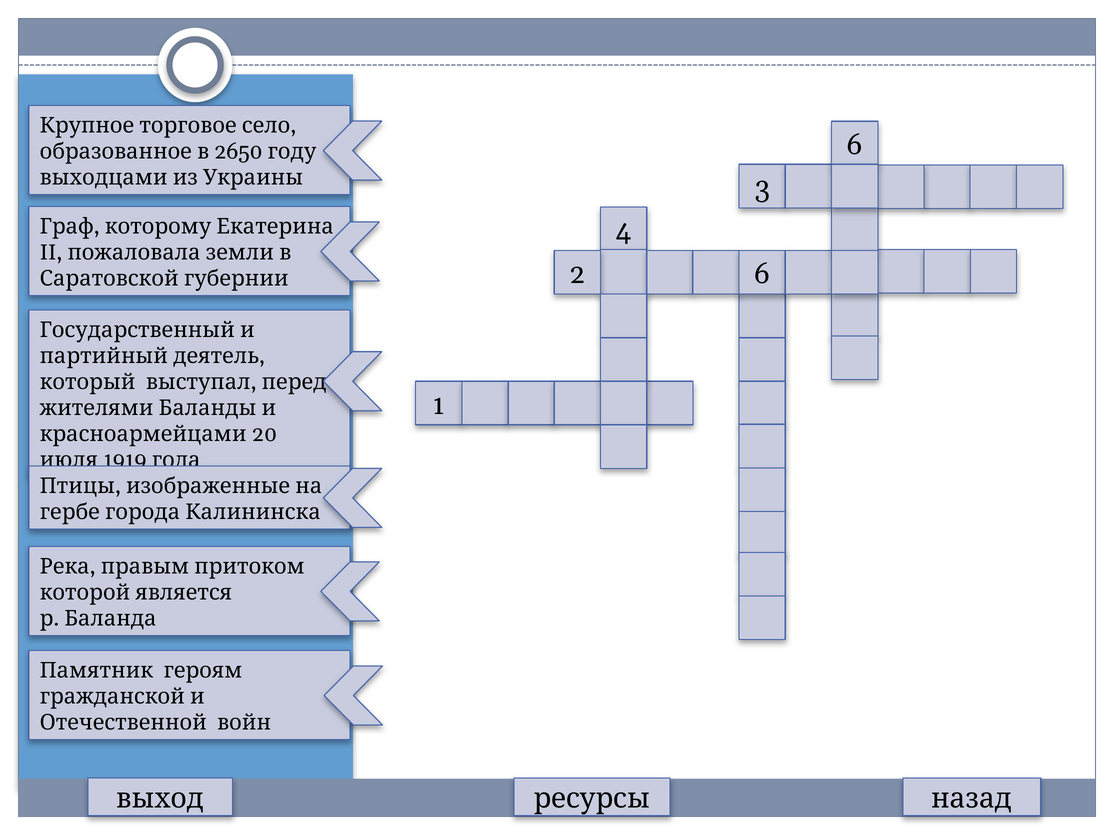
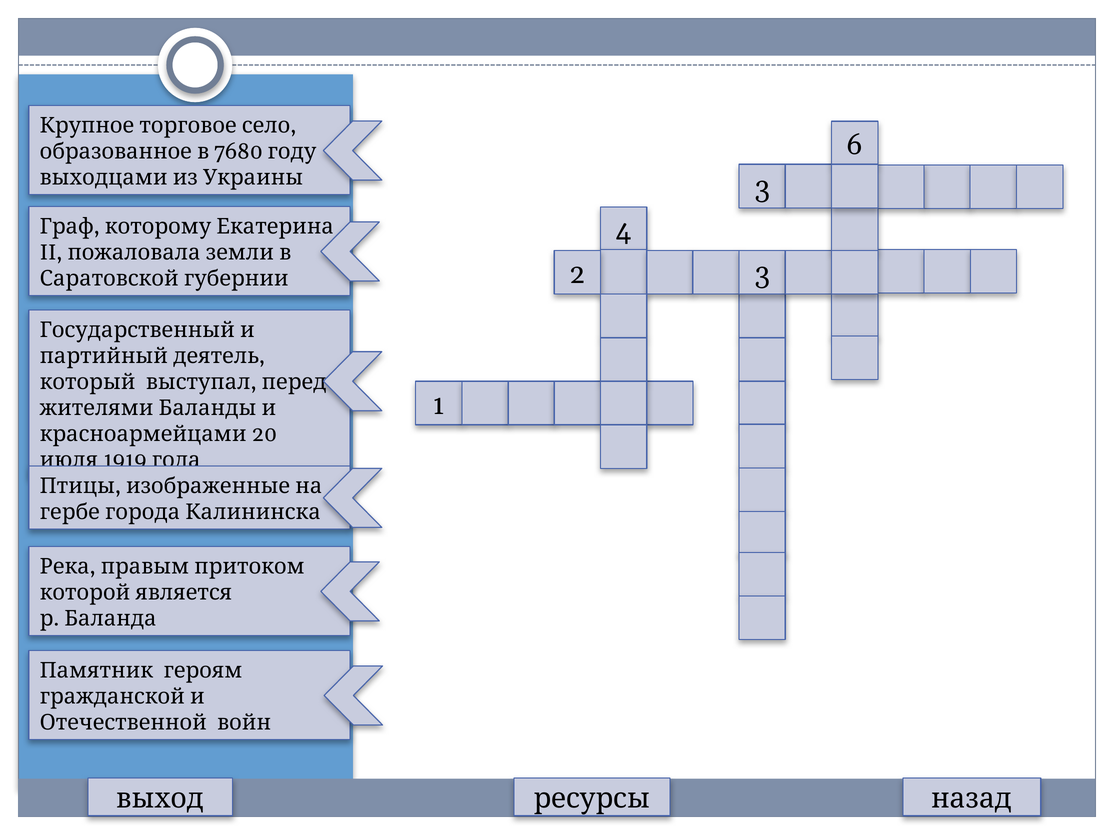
2650: 2650 -> 7680
2 6: 6 -> 3
